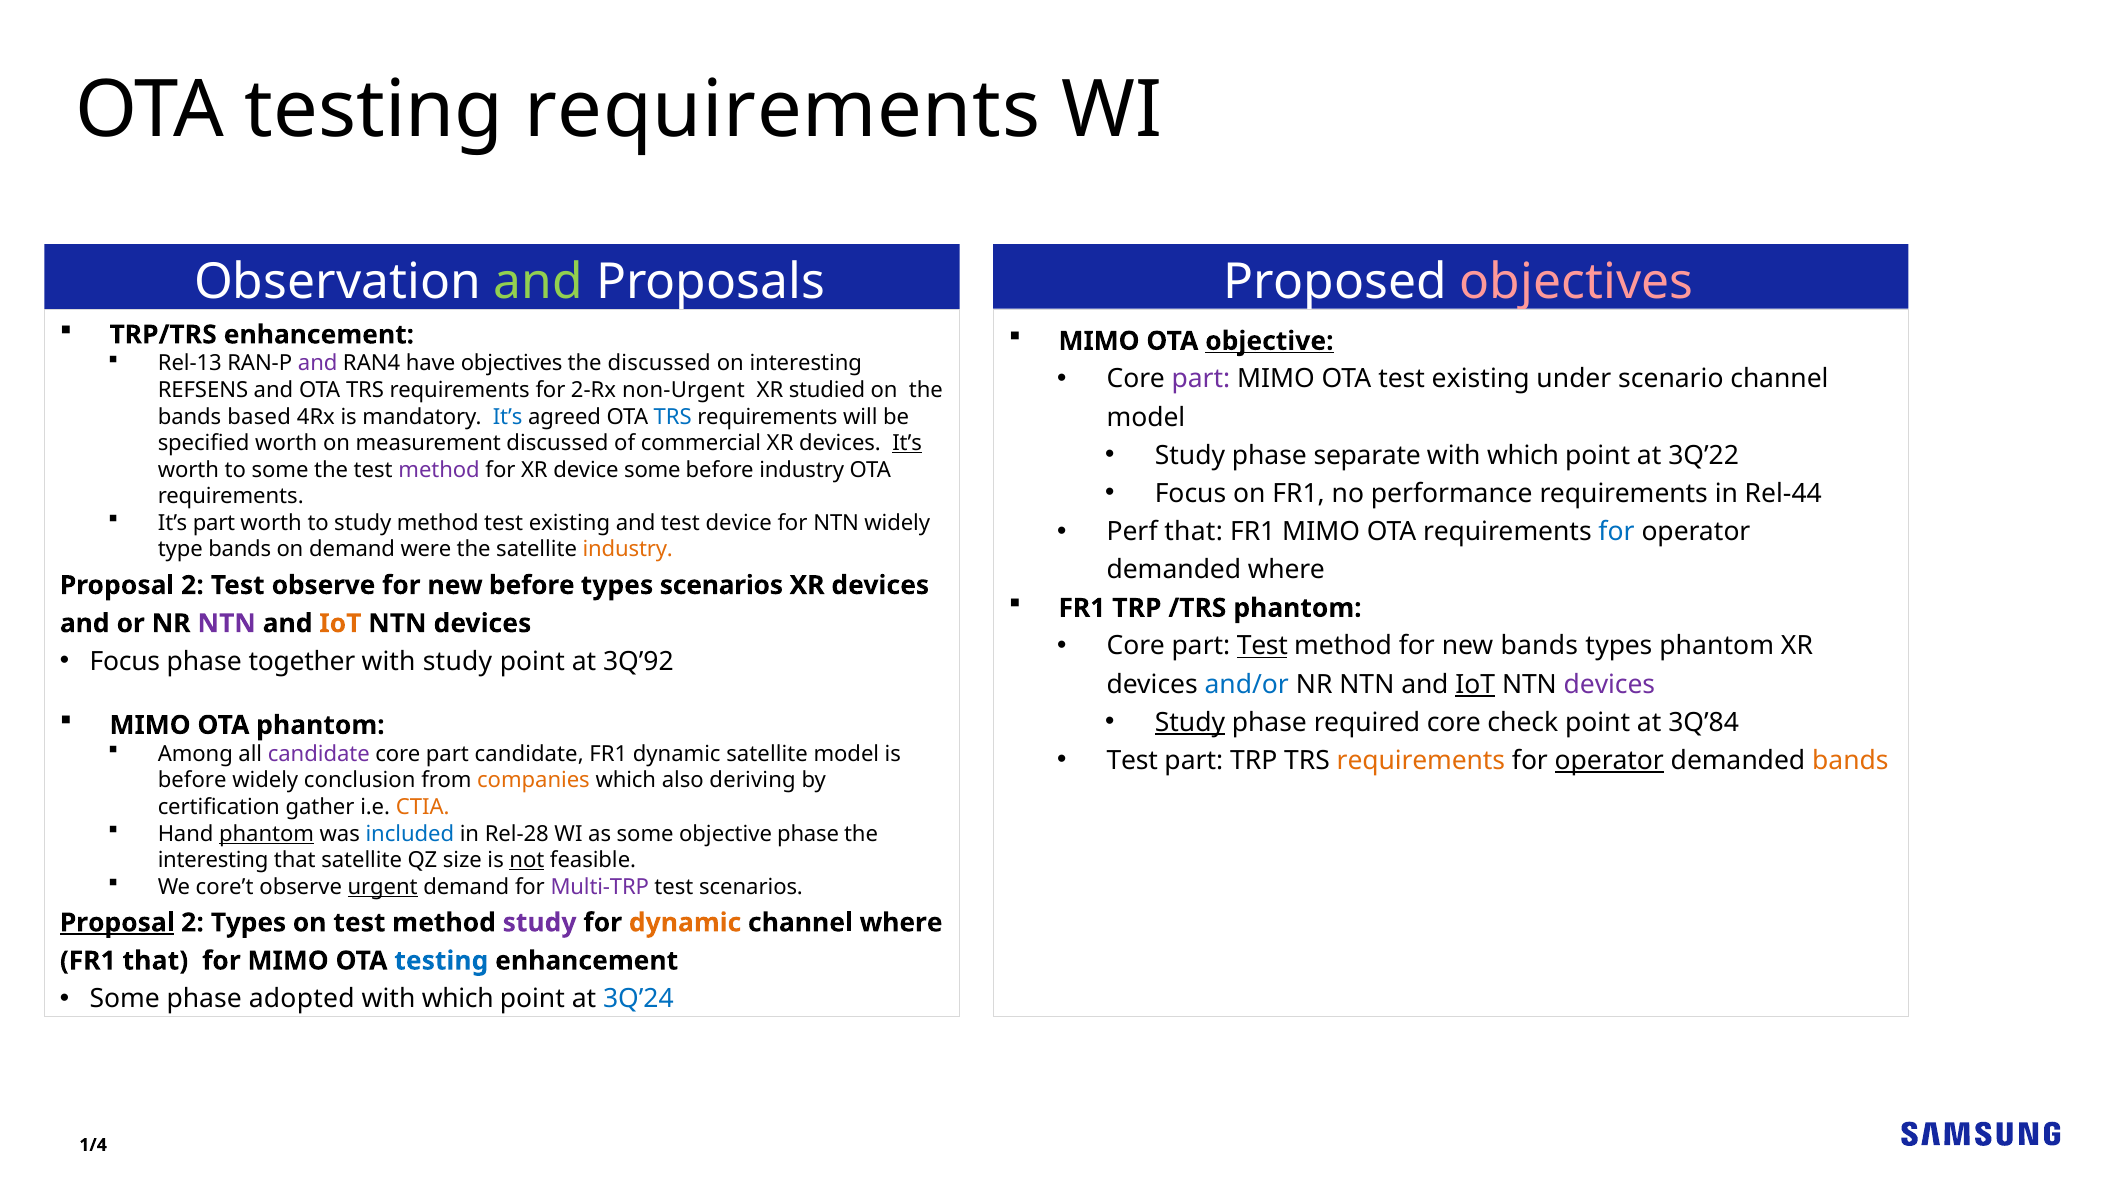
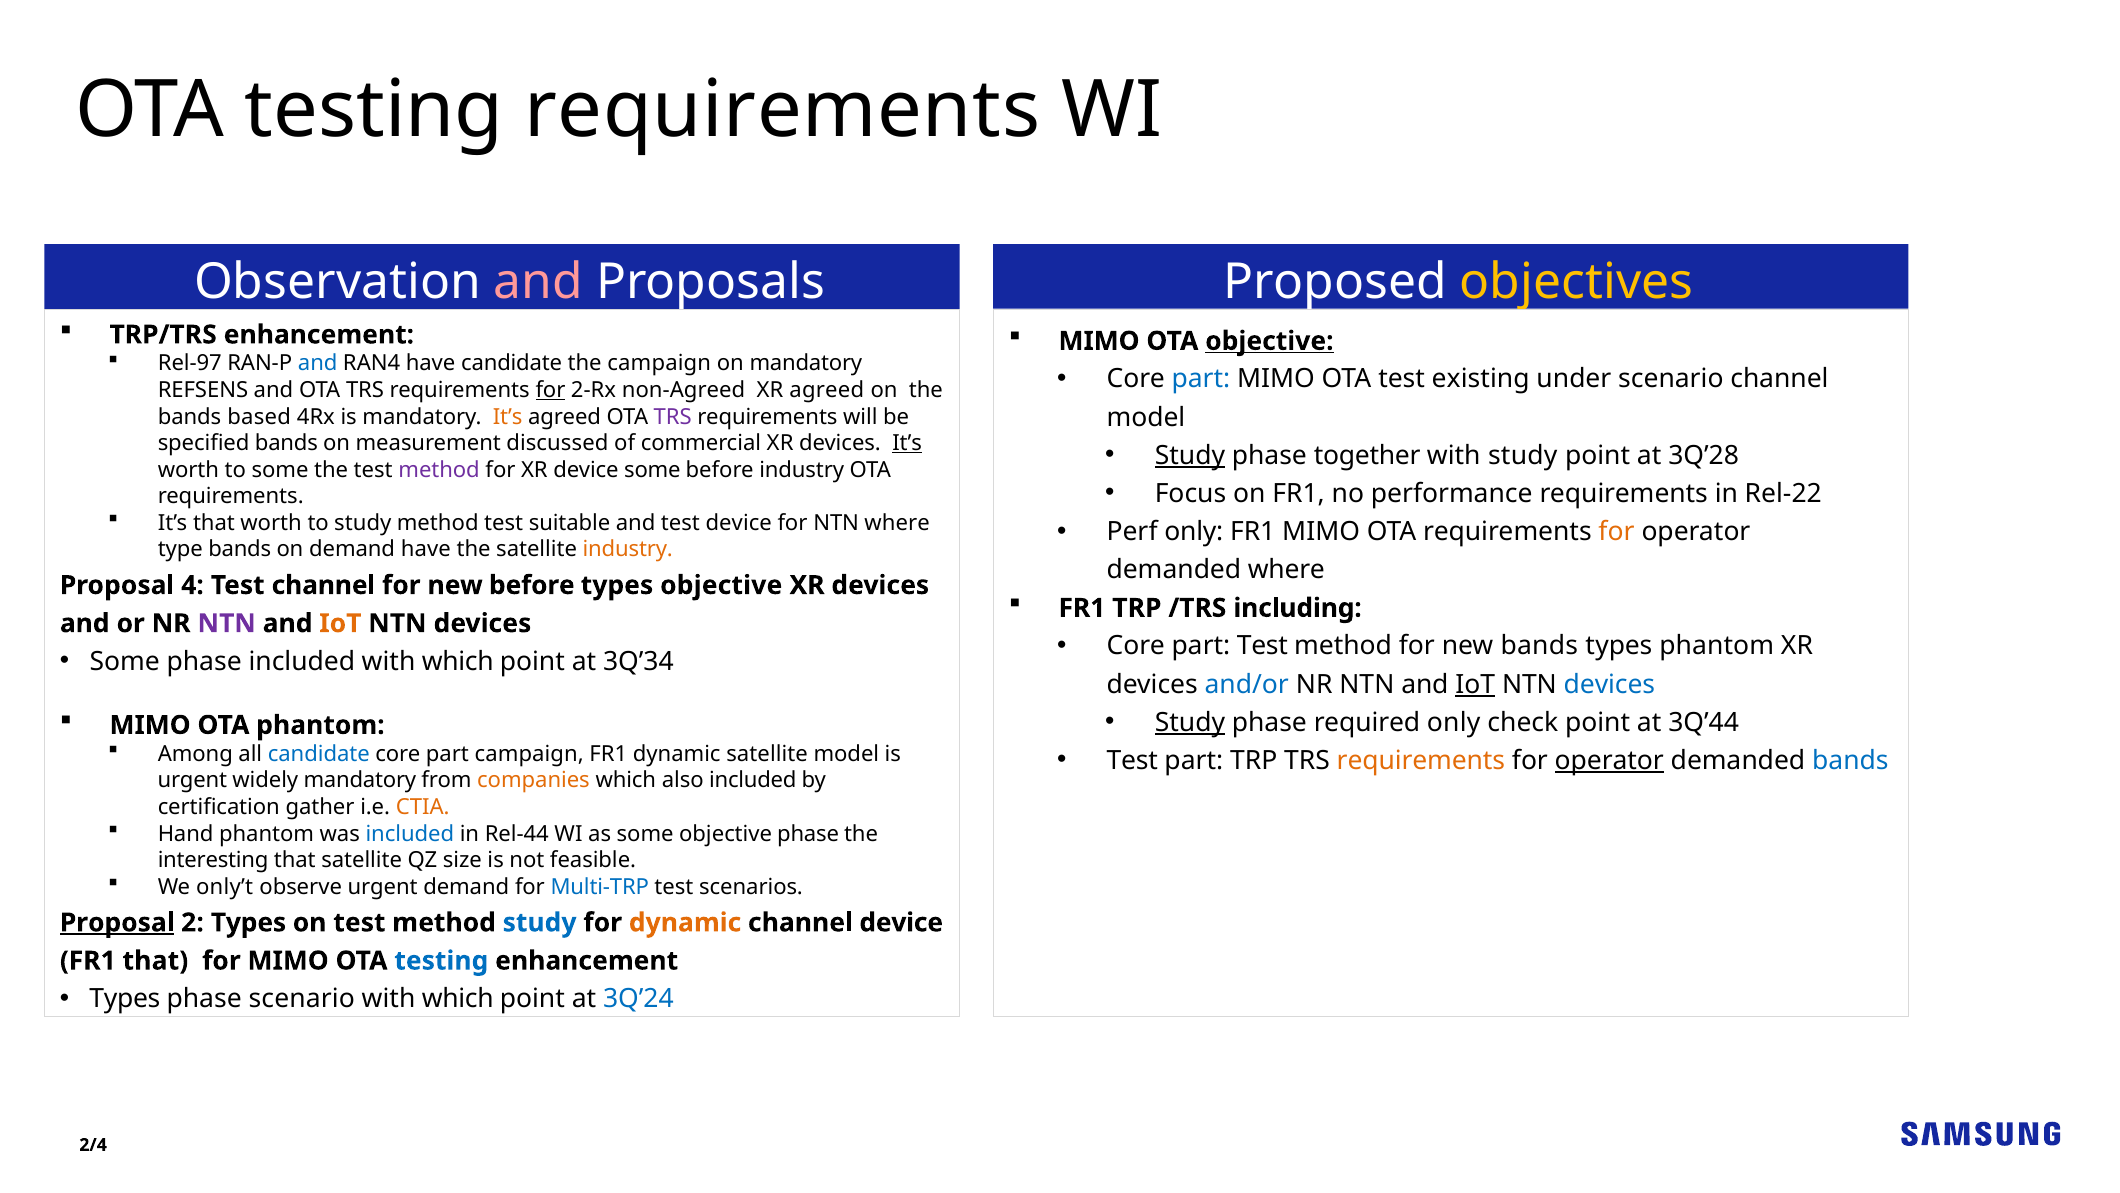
and at (539, 282) colour: light green -> pink
objectives at (1577, 282) colour: pink -> yellow
Rel-13: Rel-13 -> Rel-97
and at (318, 363) colour: purple -> blue
have objectives: objectives -> candidate
the discussed: discussed -> campaign
on interesting: interesting -> mandatory
part at (1201, 379) colour: purple -> blue
for at (550, 390) underline: none -> present
non-Urgent: non-Urgent -> non-Agreed
XR studied: studied -> agreed
It’s at (508, 417) colour: blue -> orange
TRS at (673, 417) colour: blue -> purple
specified worth: worth -> bands
Study at (1190, 455) underline: none -> present
separate: separate -> together
which at (1523, 455): which -> study
3Q’22: 3Q’22 -> 3Q’28
Rel-44: Rel-44 -> Rel-22
It’s part: part -> that
existing at (569, 523): existing -> suitable
NTN widely: widely -> where
Perf that: that -> only
for at (1616, 532) colour: blue -> orange
demand were: were -> have
2 at (192, 585): 2 -> 4
Test observe: observe -> channel
types scenarios: scenarios -> objective
/TRS phantom: phantom -> including
Test at (1262, 646) underline: present -> none
Focus at (125, 661): Focus -> Some
phase together: together -> included
study at (458, 661): study -> which
3Q’92: 3Q’92 -> 3Q’34
devices at (1609, 684) colour: purple -> blue
required core: core -> only
3Q’84: 3Q’84 -> 3Q’44
candidate at (319, 754) colour: purple -> blue
part candidate: candidate -> campaign
bands at (1850, 760) colour: orange -> blue
before at (192, 780): before -> urgent
widely conclusion: conclusion -> mandatory
also deriving: deriving -> included
phantom at (267, 833) underline: present -> none
Rel-28: Rel-28 -> Rel-44
not underline: present -> none
core’t: core’t -> only’t
urgent at (383, 886) underline: present -> none
Multi-TRP colour: purple -> blue
study at (540, 922) colour: purple -> blue
channel where: where -> device
Some at (125, 999): Some -> Types
phase adopted: adopted -> scenario
1/4: 1/4 -> 2/4
